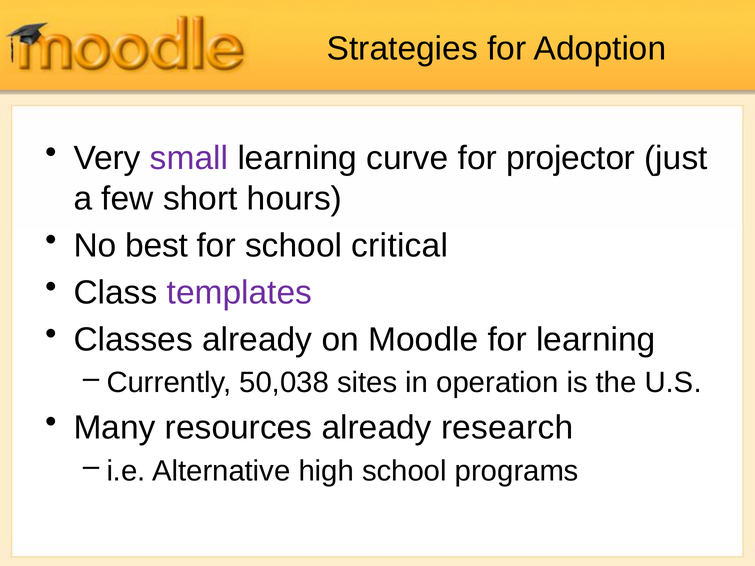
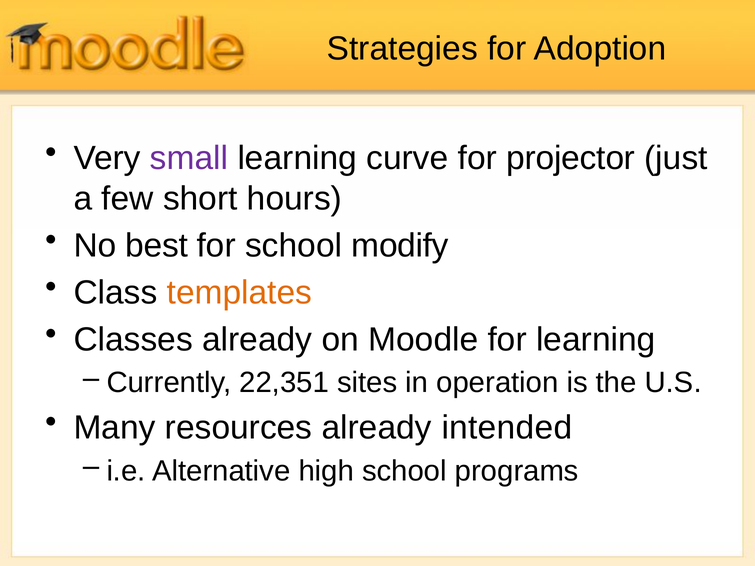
critical: critical -> modify
templates colour: purple -> orange
50,038: 50,038 -> 22,351
research: research -> intended
